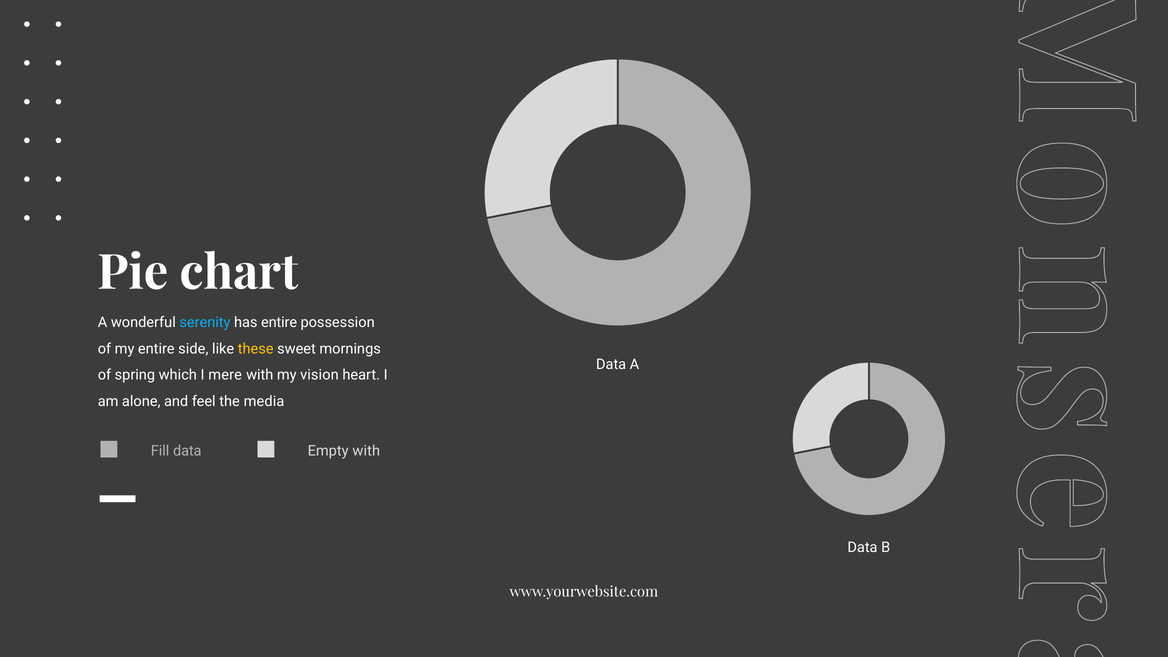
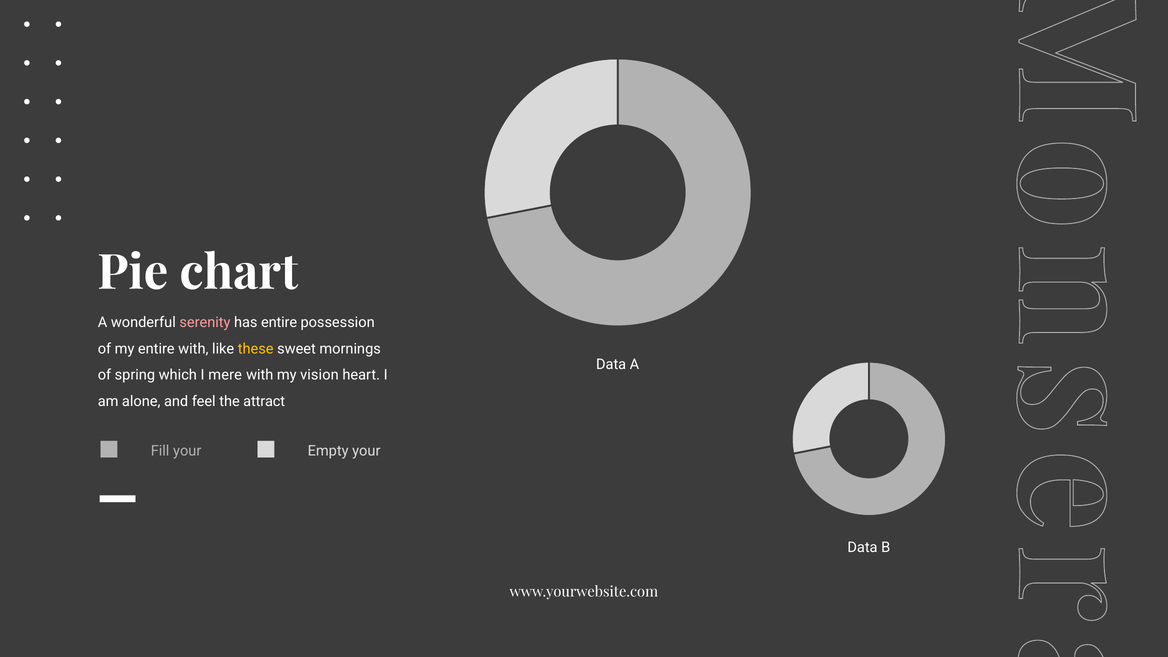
serenity colour: light blue -> pink
entire side: side -> with
media: media -> attract
Fill data: data -> your
Empty with: with -> your
